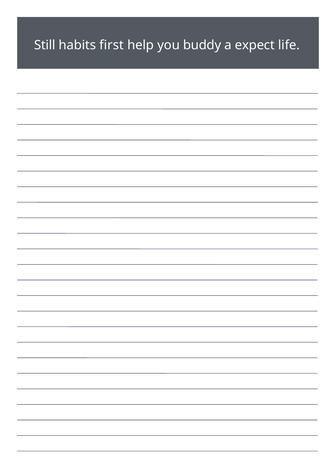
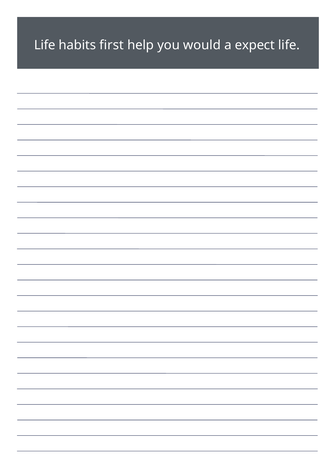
Still at (45, 45): Still -> Life
buddy: buddy -> would
